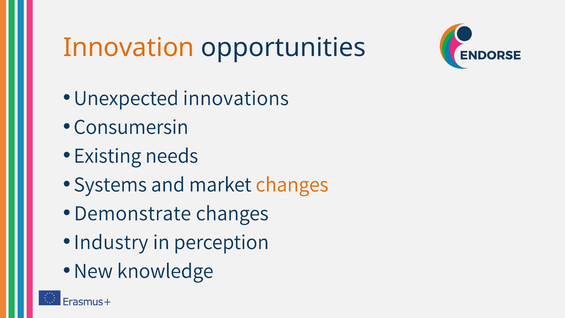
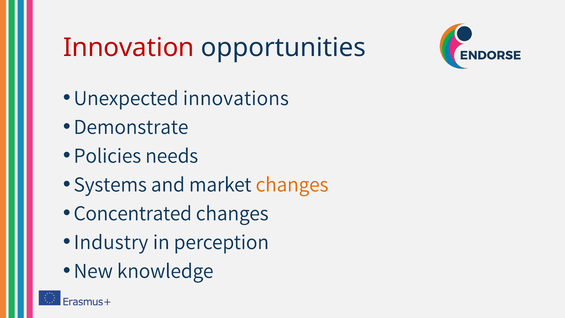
Innovation colour: orange -> red
Consumersin: Consumersin -> Demonstrate
Existing: Existing -> Policies
Demonstrate: Demonstrate -> Concentrated
